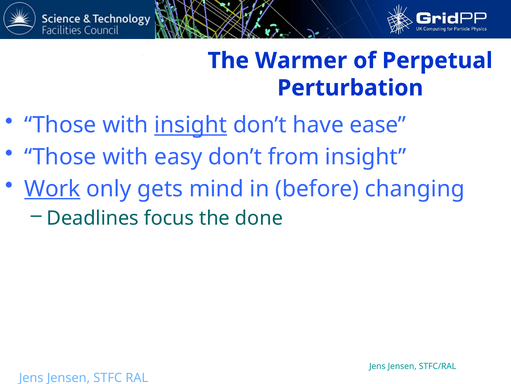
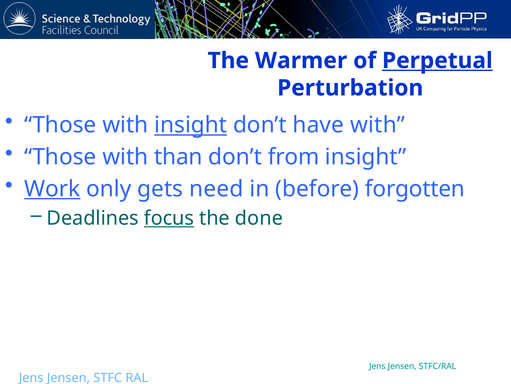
Perpetual underline: none -> present
have ease: ease -> with
easy: easy -> than
mind: mind -> need
changing: changing -> forgotten
focus underline: none -> present
